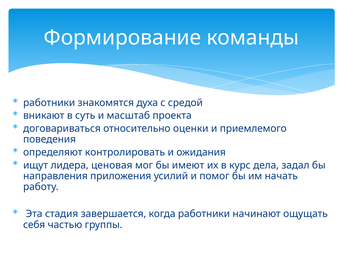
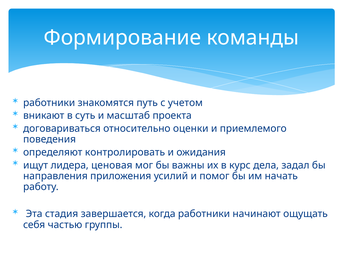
духа: духа -> путь
средой: средой -> учетом
имеют: имеют -> важны
